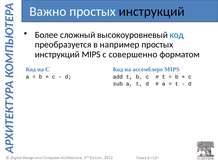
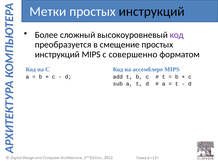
Важно: Важно -> Метки
код at (177, 35) colour: blue -> purple
например: например -> смещение
